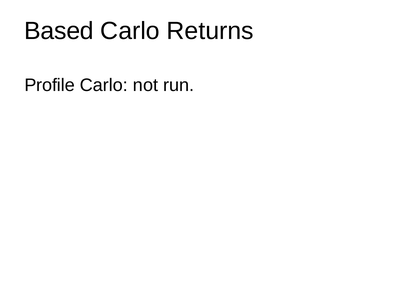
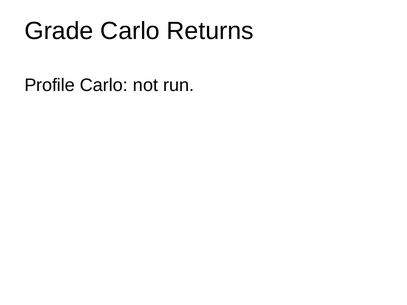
Based: Based -> Grade
